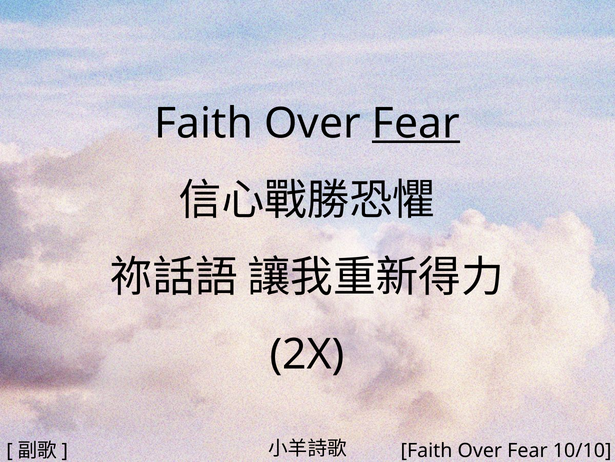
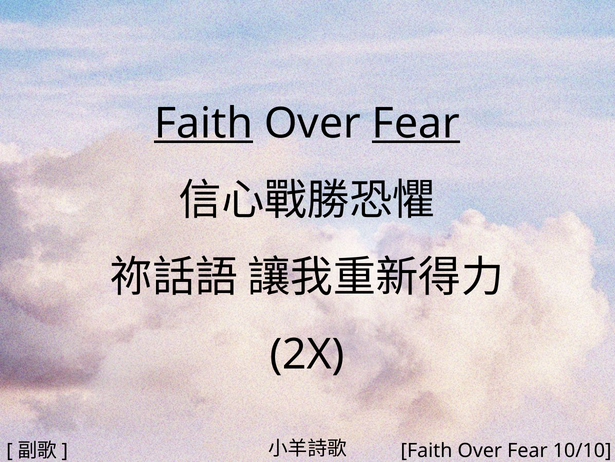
Faith at (204, 123) underline: none -> present
